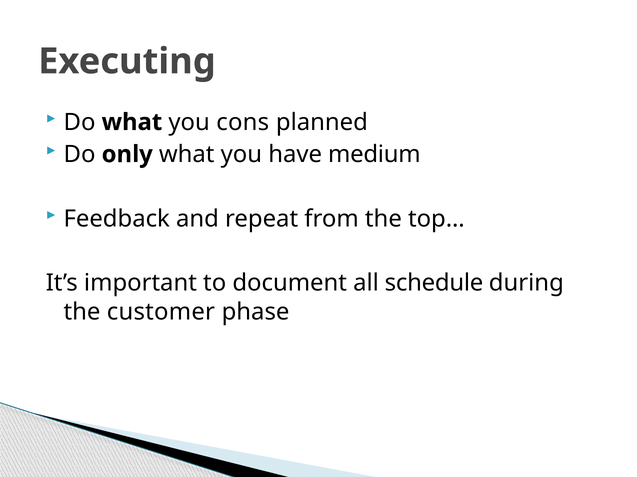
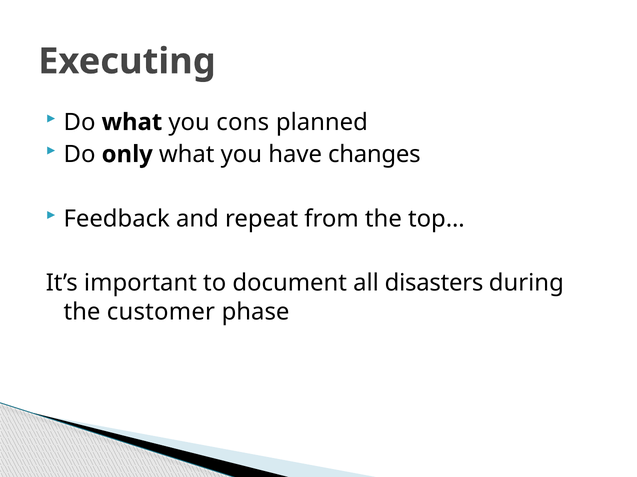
medium: medium -> changes
schedule: schedule -> disasters
